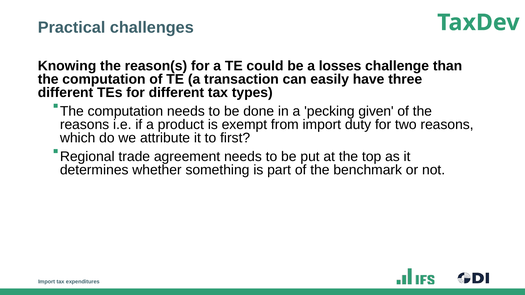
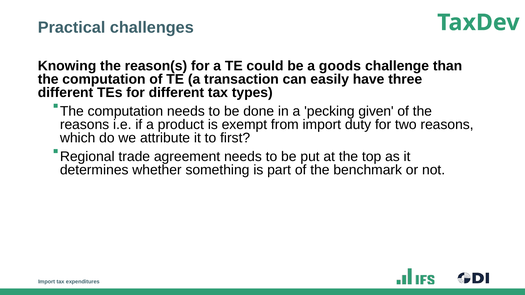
losses: losses -> goods
